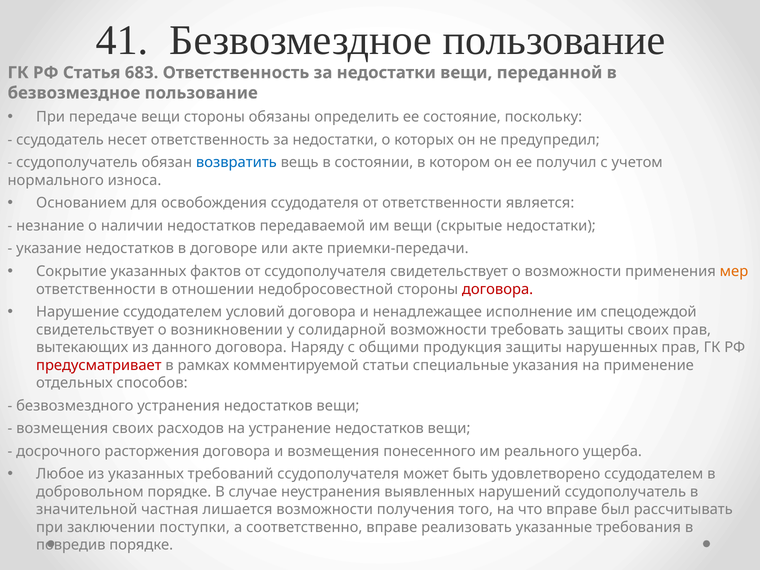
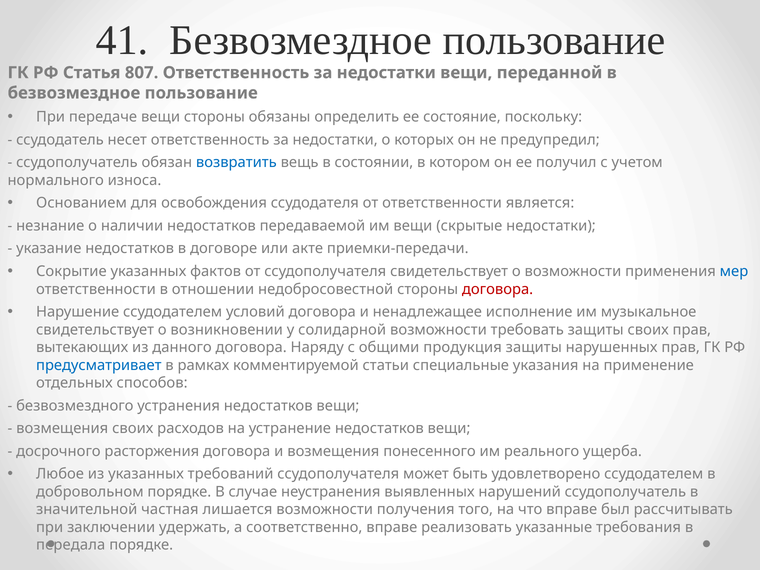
683: 683 -> 807
мер colour: orange -> blue
спецодеждой: спецодеждой -> музыкальное
предусматривает colour: red -> blue
поступки: поступки -> удержать
повредив: повредив -> передала
